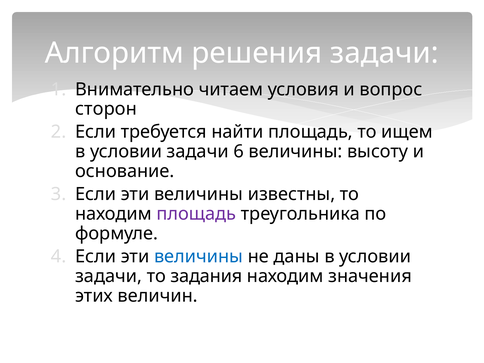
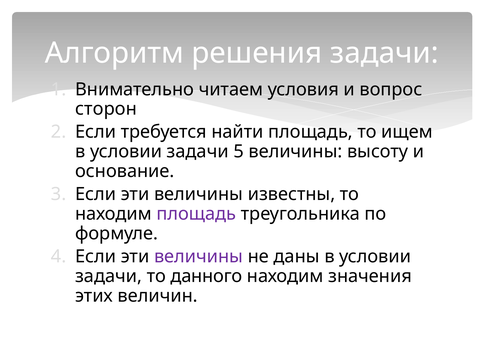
6: 6 -> 5
величины at (199, 257) colour: blue -> purple
задания: задания -> данного
